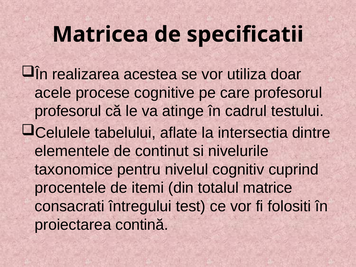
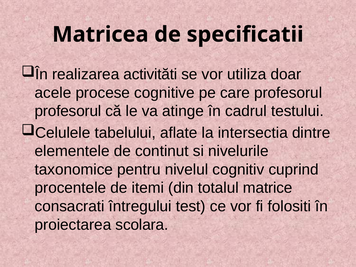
acestea: acestea -> activităti
contină: contină -> scolara
